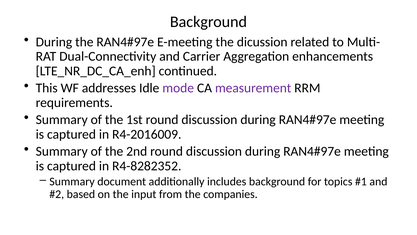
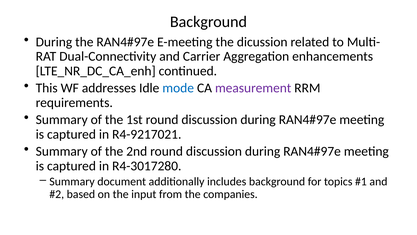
mode colour: purple -> blue
R4-2016009: R4-2016009 -> R4-9217021
R4-8282352: R4-8282352 -> R4-3017280
